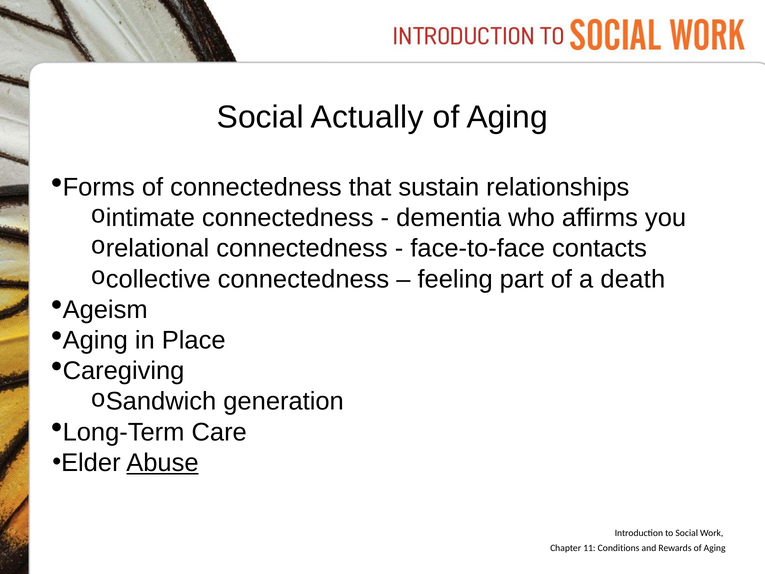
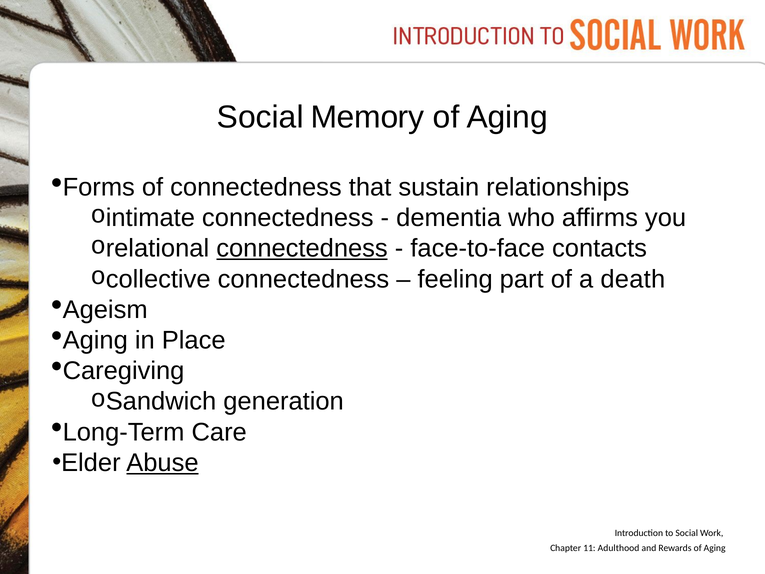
Actually: Actually -> Memory
connectedness at (302, 248) underline: none -> present
Conditions: Conditions -> Adulthood
